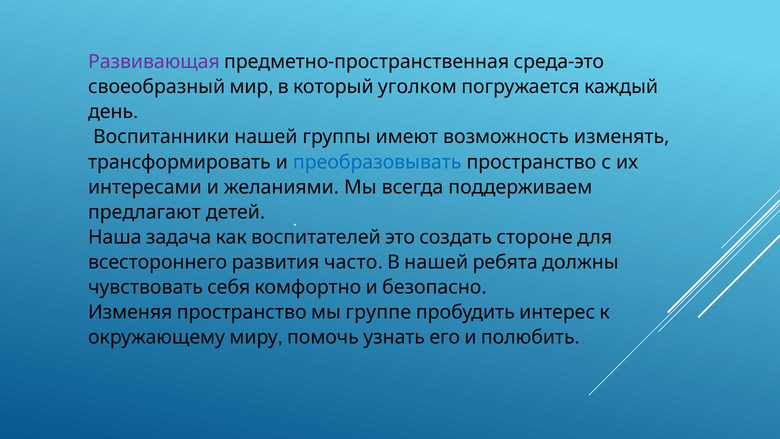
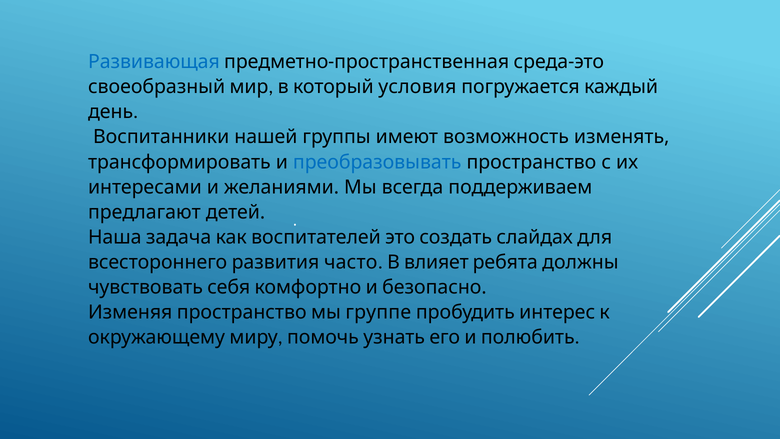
Развивающая colour: purple -> blue
уголком: уголком -> условия
стороне: стороне -> слайдах
В нашей: нашей -> влияет
